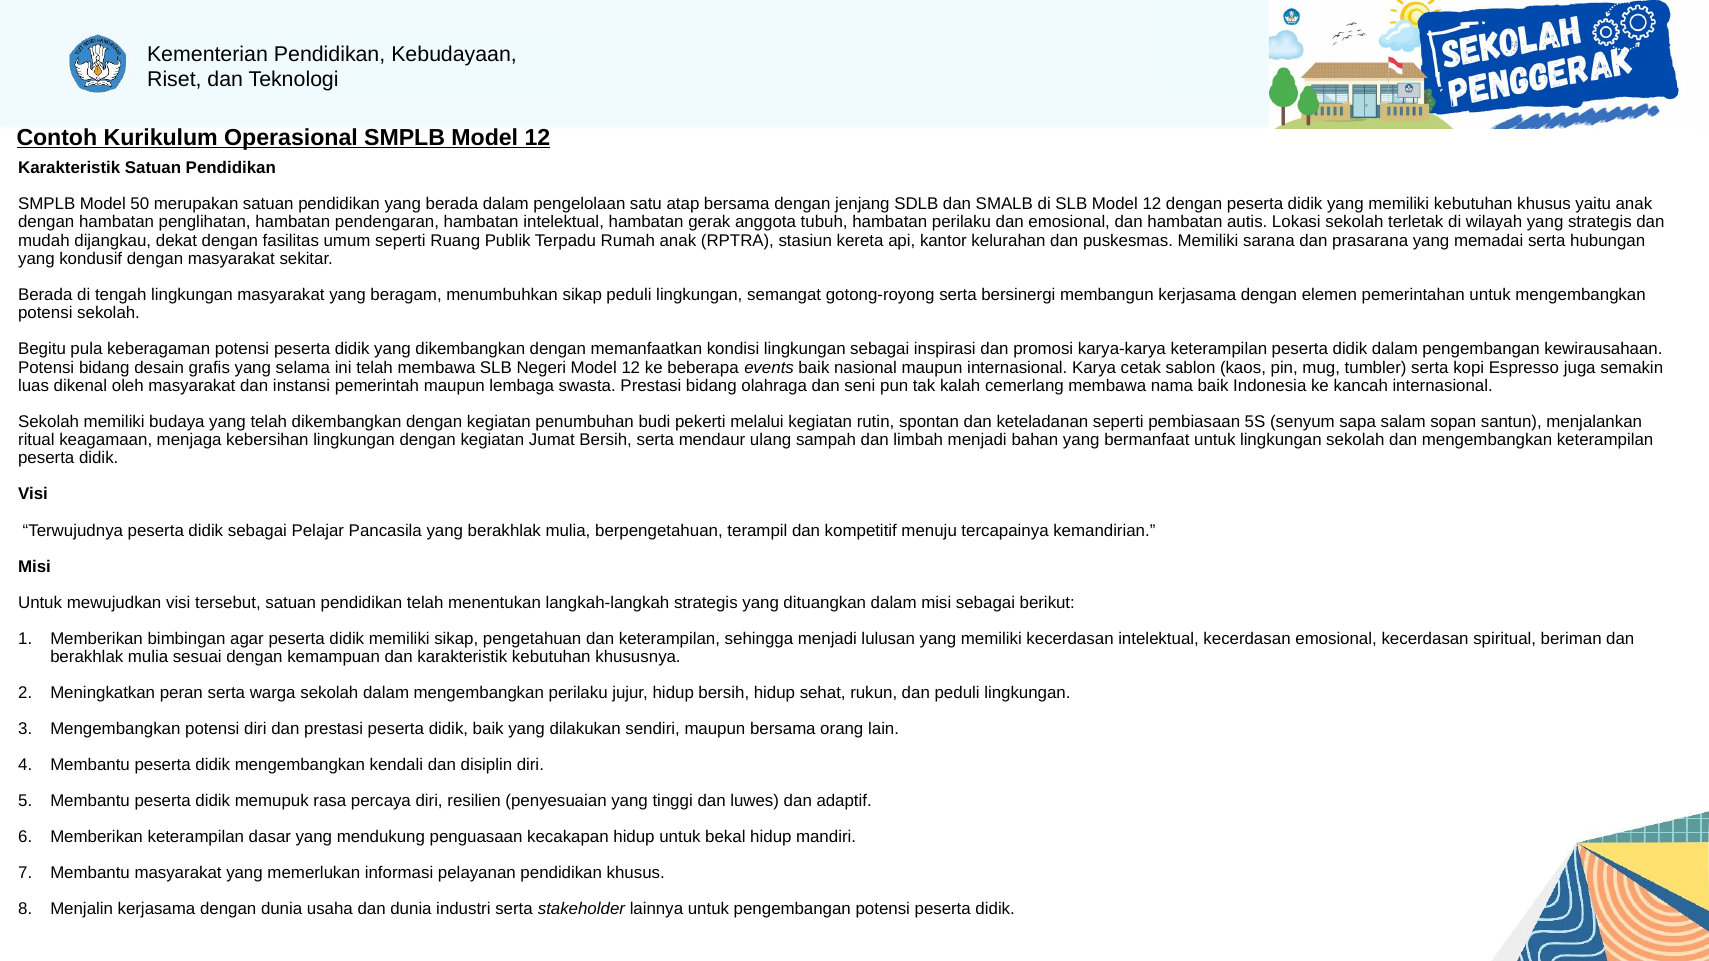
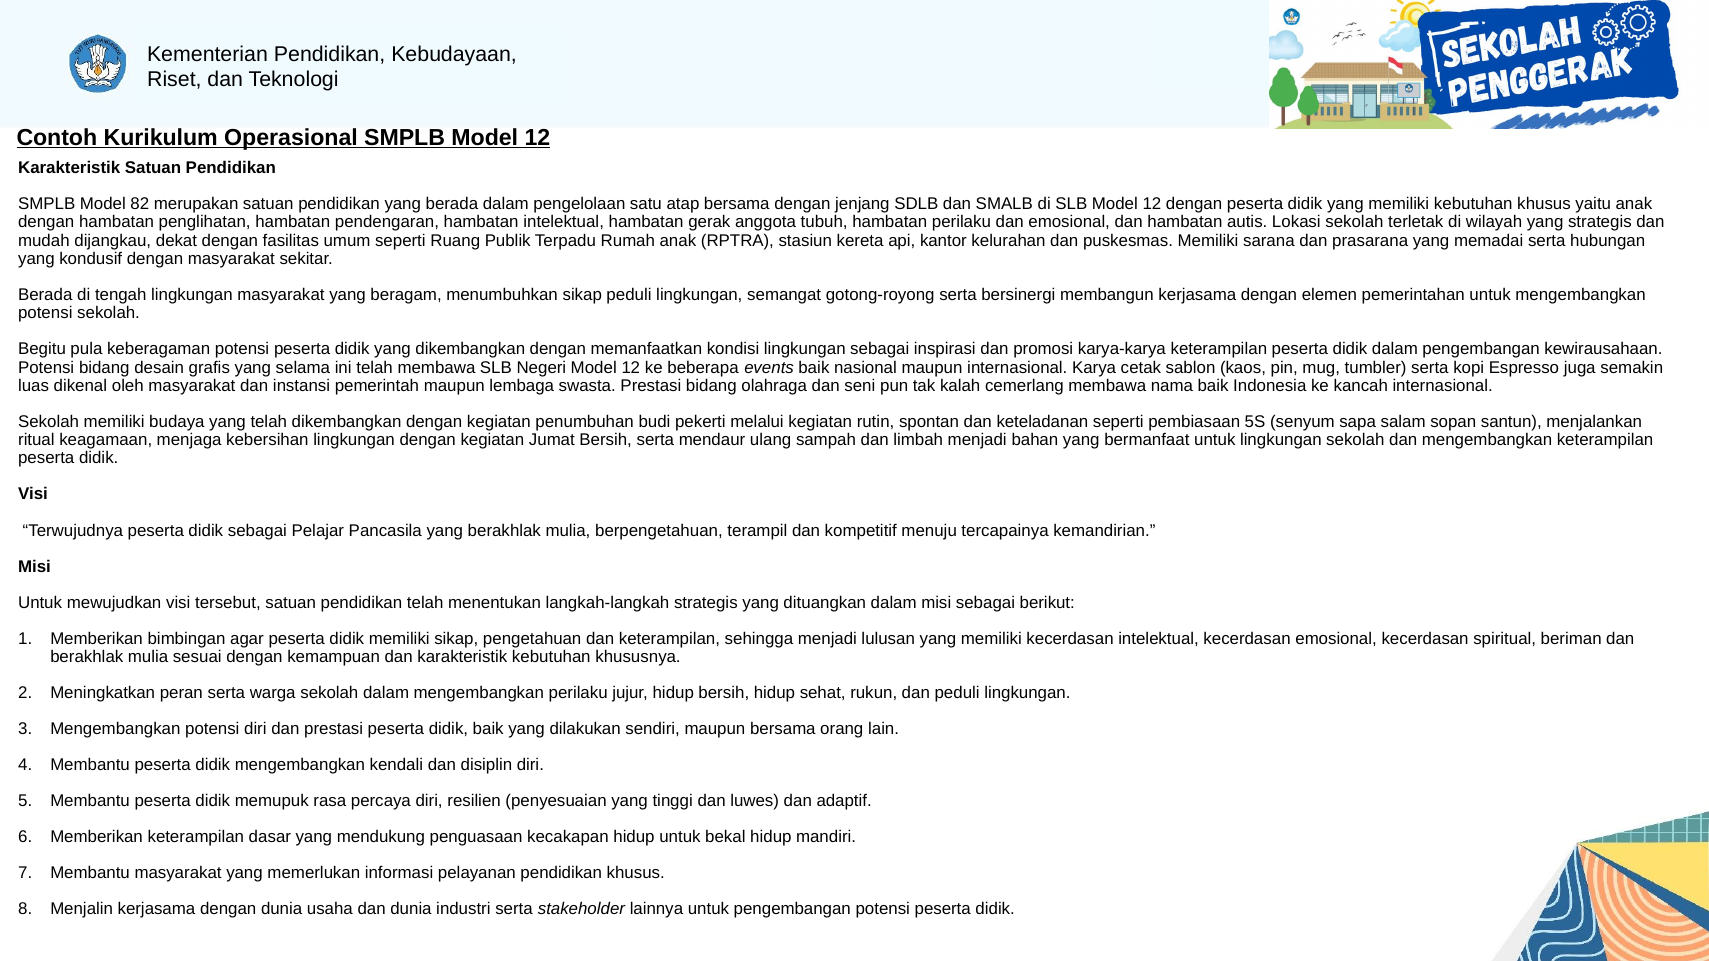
50: 50 -> 82
